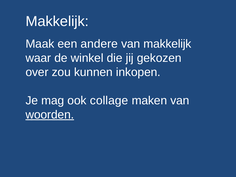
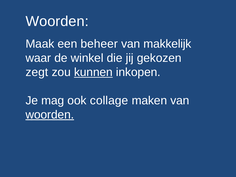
Makkelijk at (57, 21): Makkelijk -> Woorden
andere: andere -> beheer
over: over -> zegt
kunnen underline: none -> present
